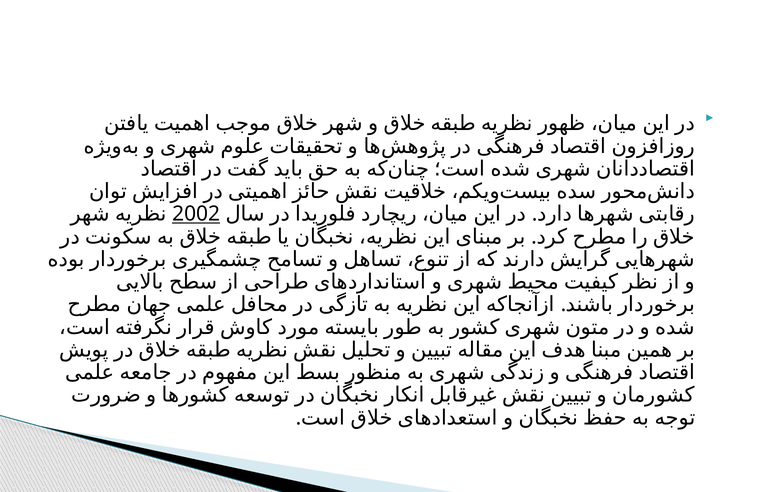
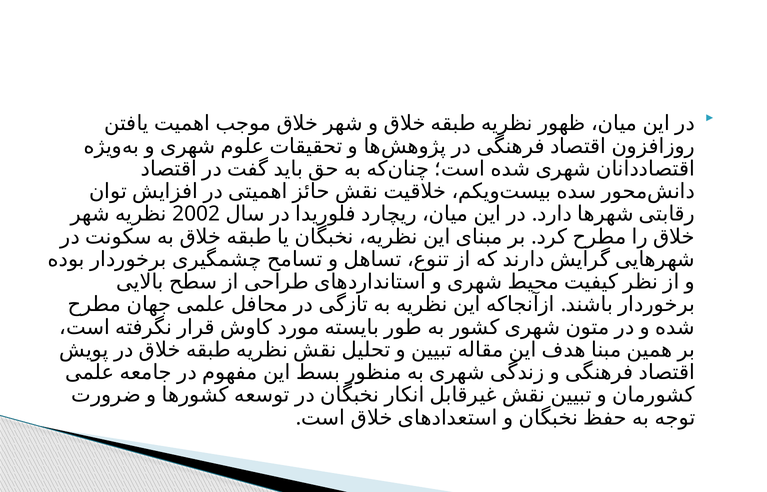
2002 underline: present -> none
